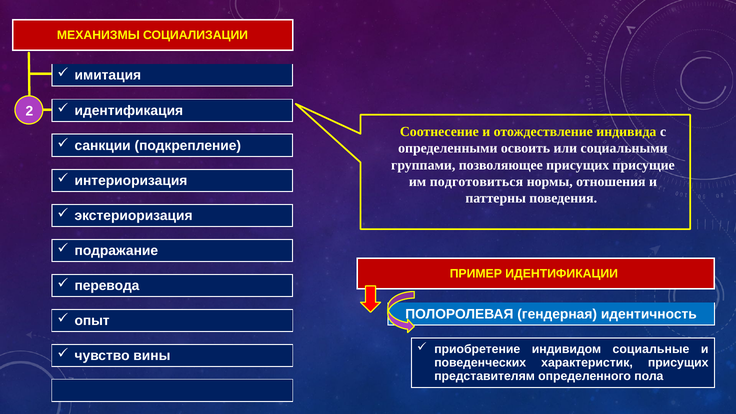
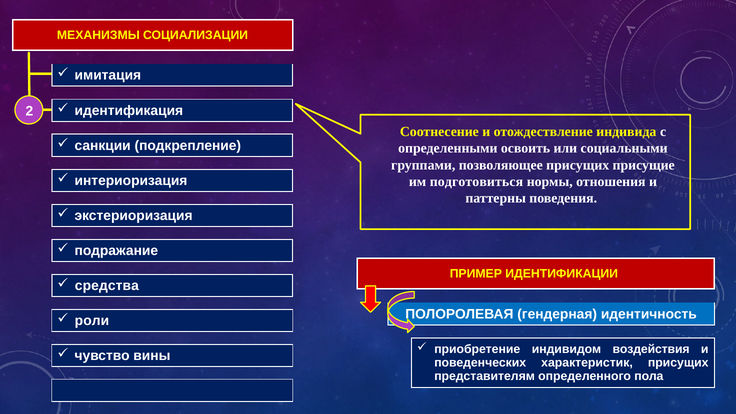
перевода: перевода -> средства
опыт: опыт -> роли
социальные: социальные -> воздействия
